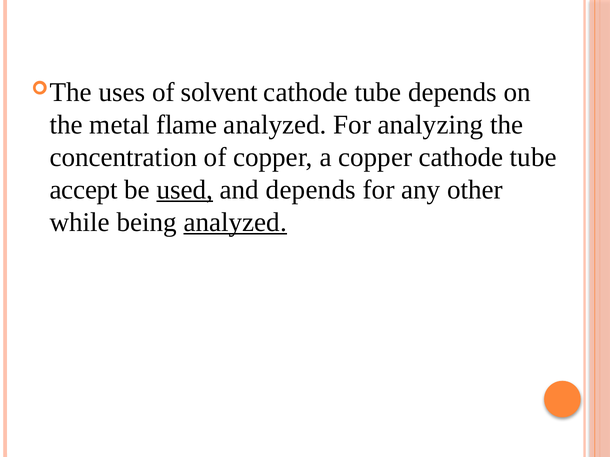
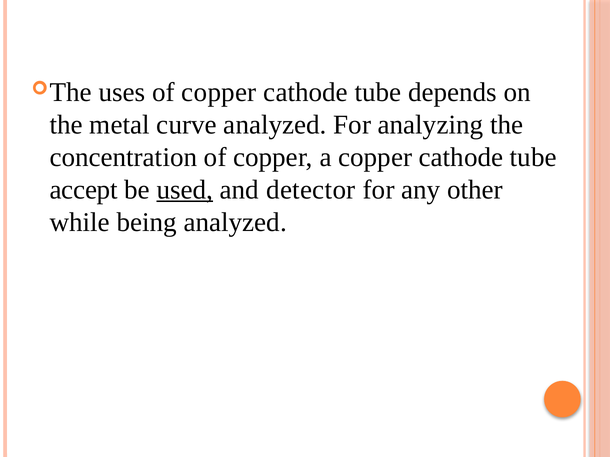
solvent at (219, 92): solvent -> copper
flame: flame -> curve
and depends: depends -> detector
analyzed at (235, 222) underline: present -> none
